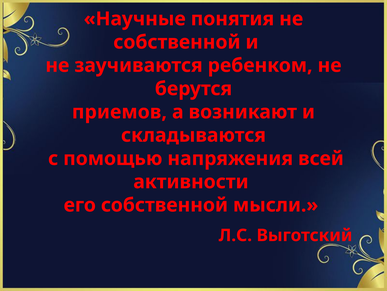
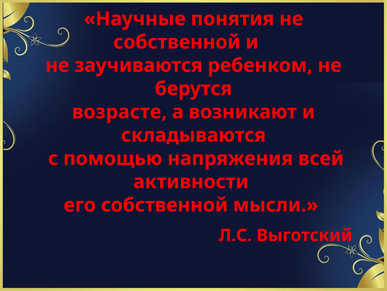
приемов: приемов -> возрасте
